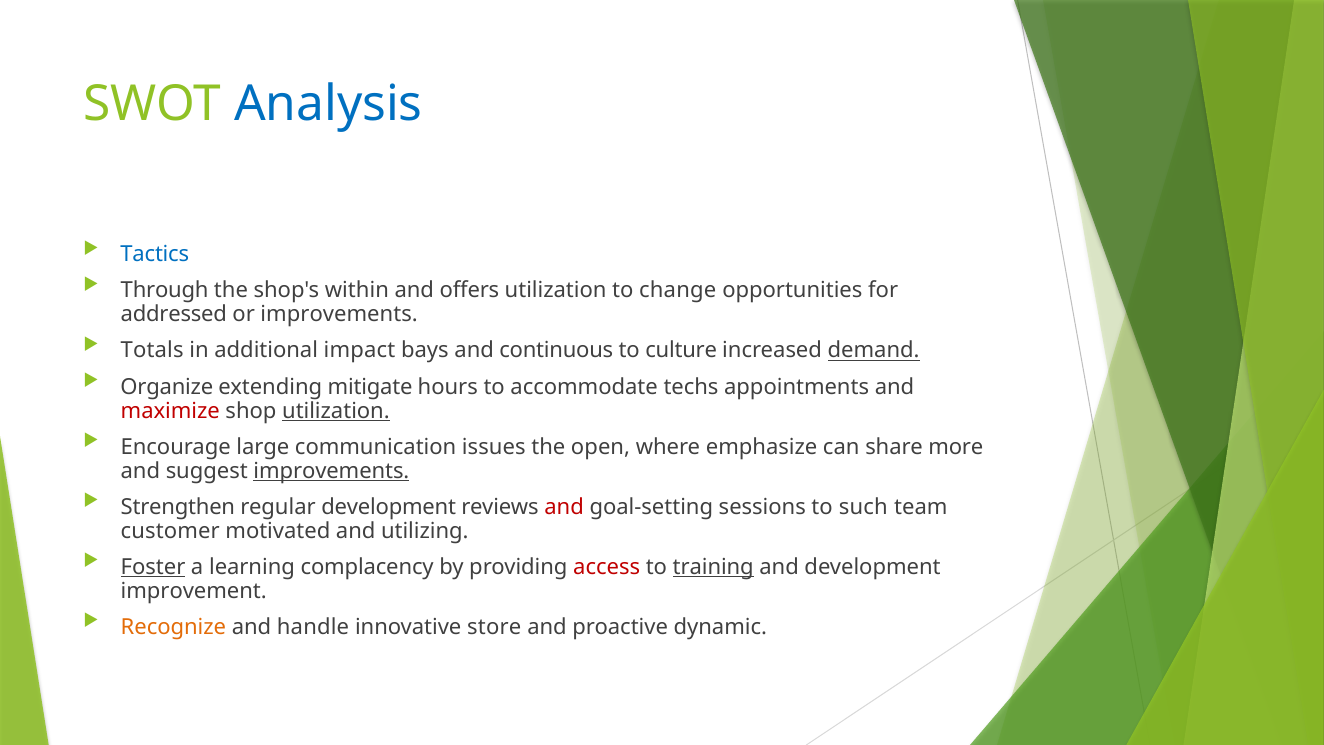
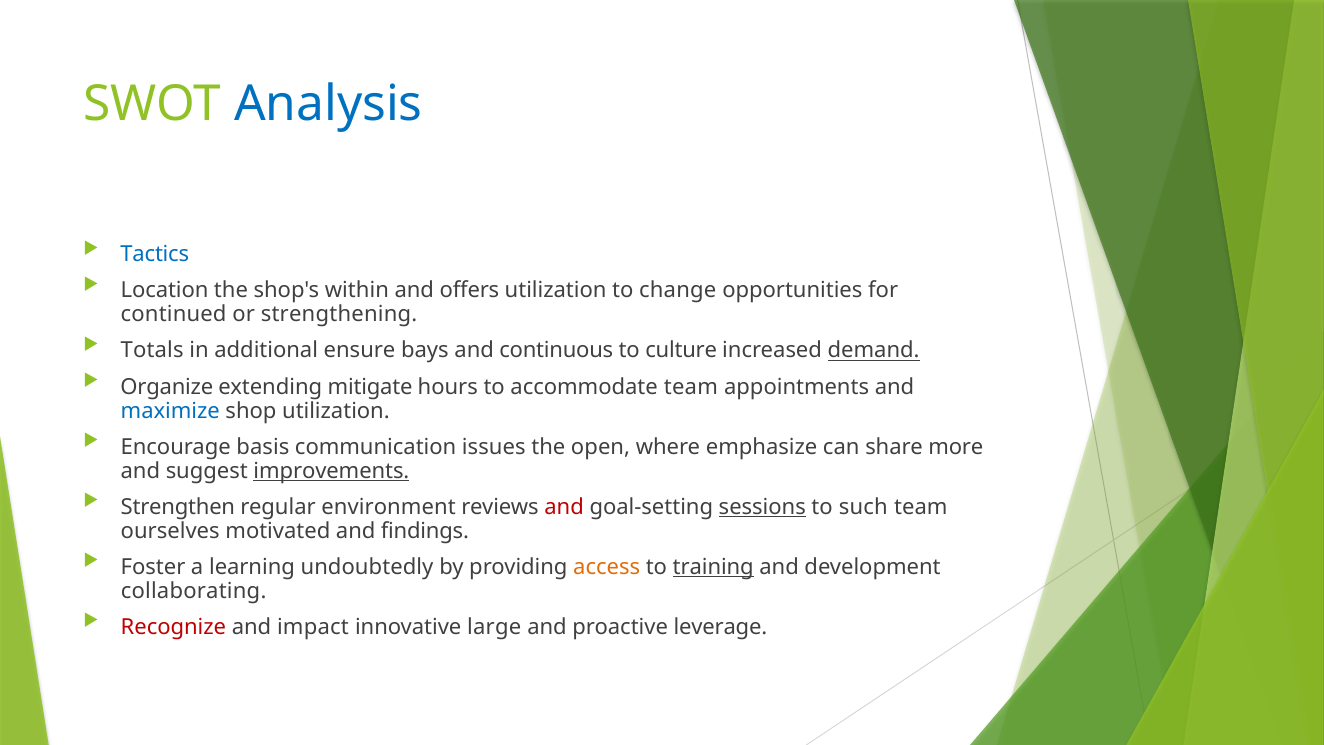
Through: Through -> Location
addressed: addressed -> continued
or improvements: improvements -> strengthening
impact: impact -> ensure
accommodate techs: techs -> team
maximize colour: red -> blue
utilization at (336, 411) underline: present -> none
large: large -> basis
regular development: development -> environment
sessions underline: none -> present
customer: customer -> ourselves
utilizing: utilizing -> findings
Foster underline: present -> none
complacency: complacency -> undoubtedly
access colour: red -> orange
improvement: improvement -> collaborating
Recognize colour: orange -> red
handle: handle -> impact
store: store -> large
dynamic: dynamic -> leverage
